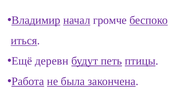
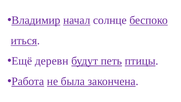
громче: громче -> солнце
